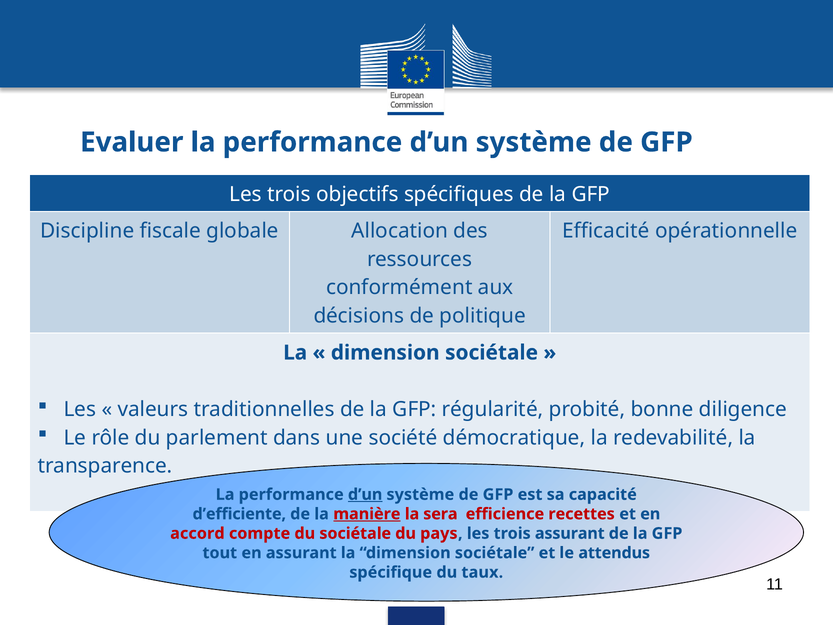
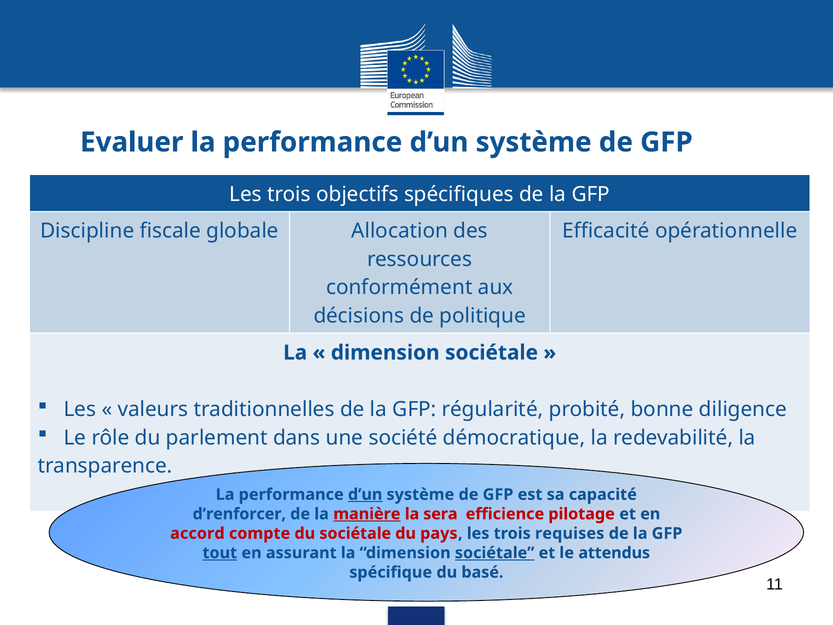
d’efficiente: d’efficiente -> d’renforcer
recettes: recettes -> pilotage
trois assurant: assurant -> requises
tout underline: none -> present
sociétale at (495, 553) underline: none -> present
taux: taux -> basé
